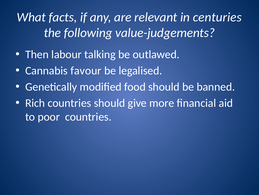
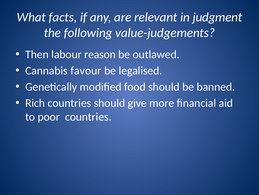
centuries: centuries -> judgment
talking: talking -> reason
